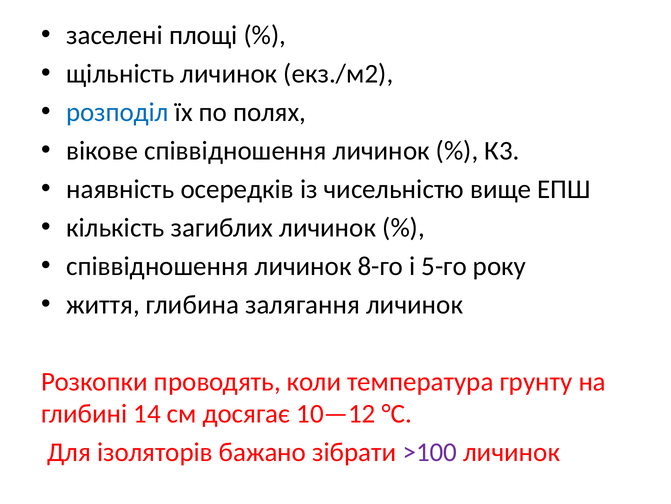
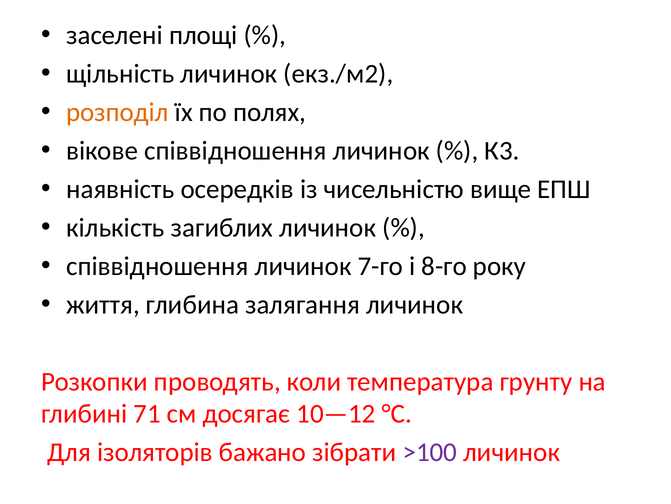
розподіл colour: blue -> orange
8-го: 8-го -> 7-го
5-го: 5-го -> 8-го
14: 14 -> 71
